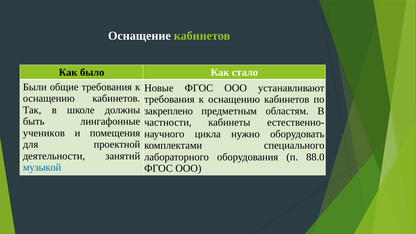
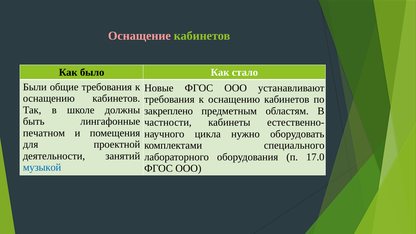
Оснащение colour: white -> pink
учеников: учеников -> печатном
88.0: 88.0 -> 17.0
